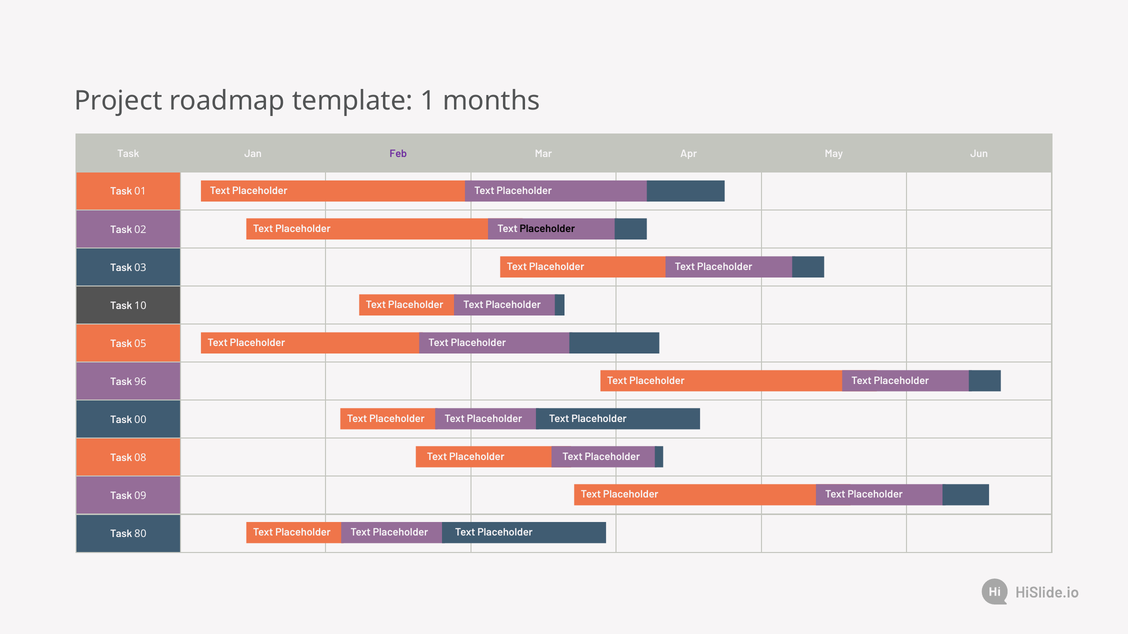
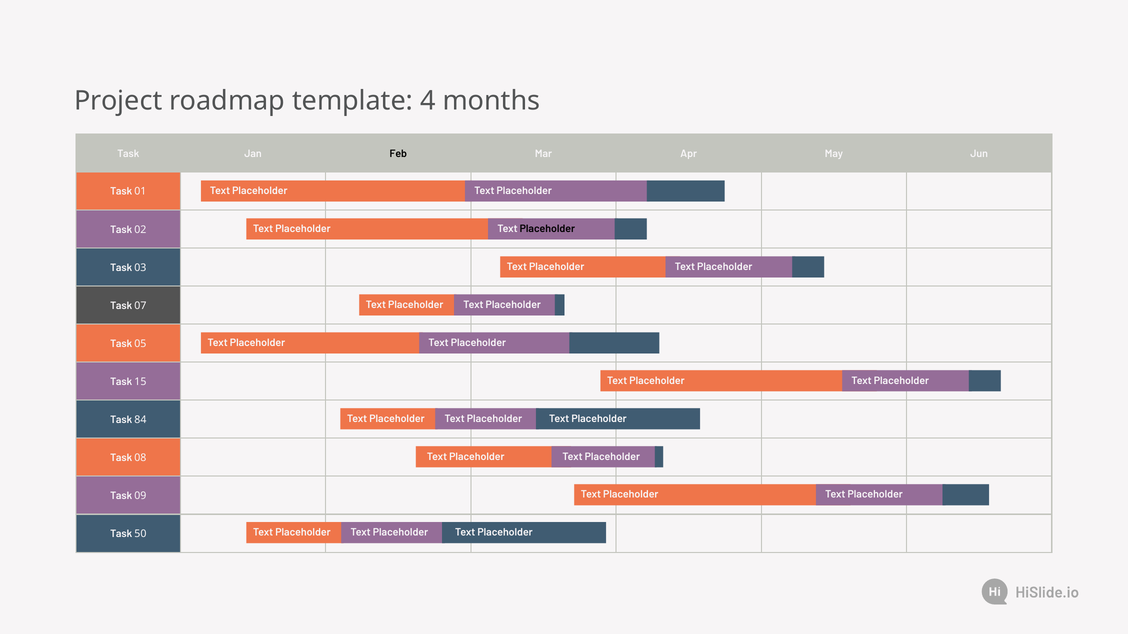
1: 1 -> 4
Feb colour: purple -> black
10: 10 -> 07
96: 96 -> 15
00: 00 -> 84
80: 80 -> 50
